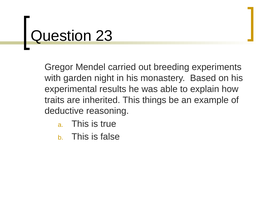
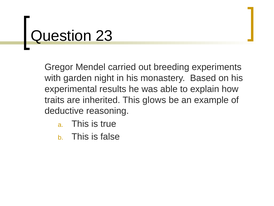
things: things -> glows
